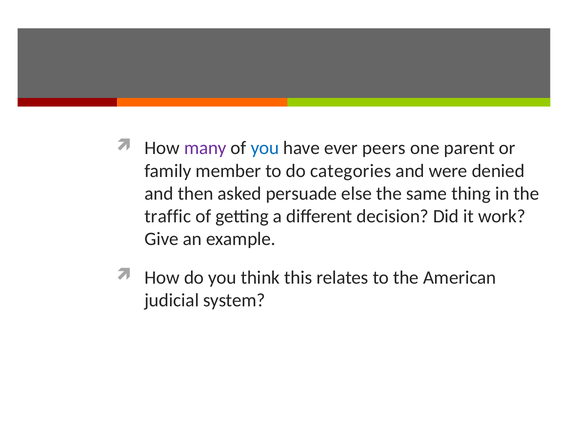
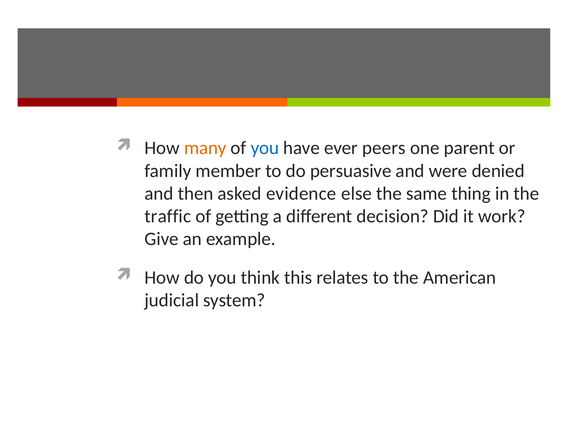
many colour: purple -> orange
categories: categories -> persuasive
persuade: persuade -> evidence
